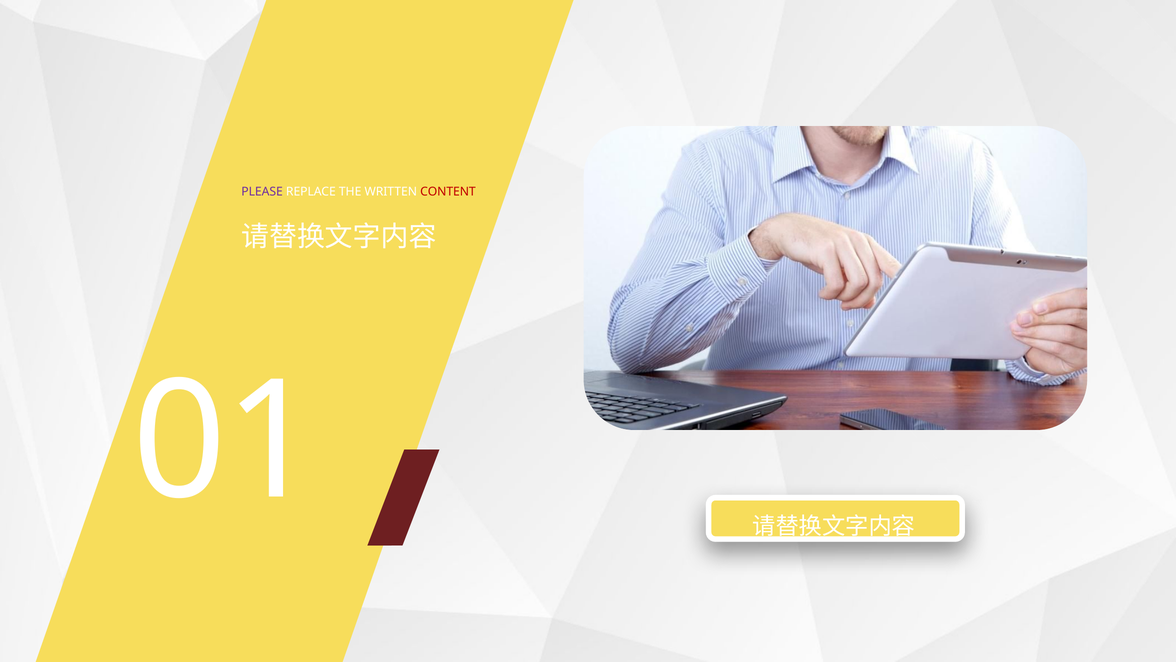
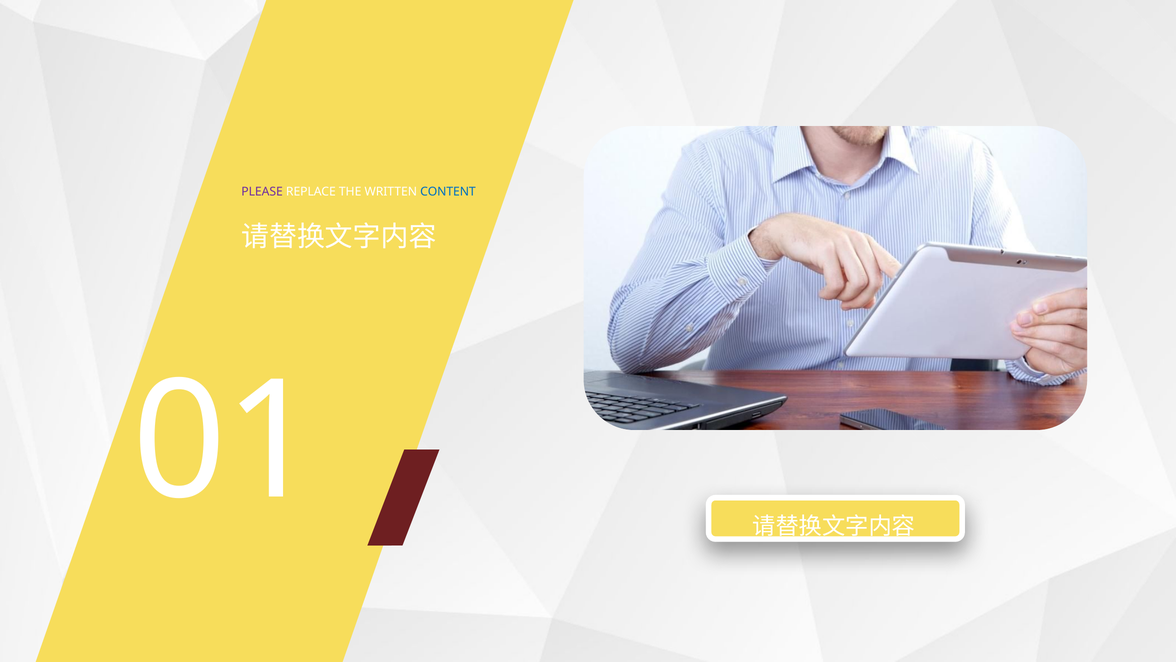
CONTENT colour: red -> blue
